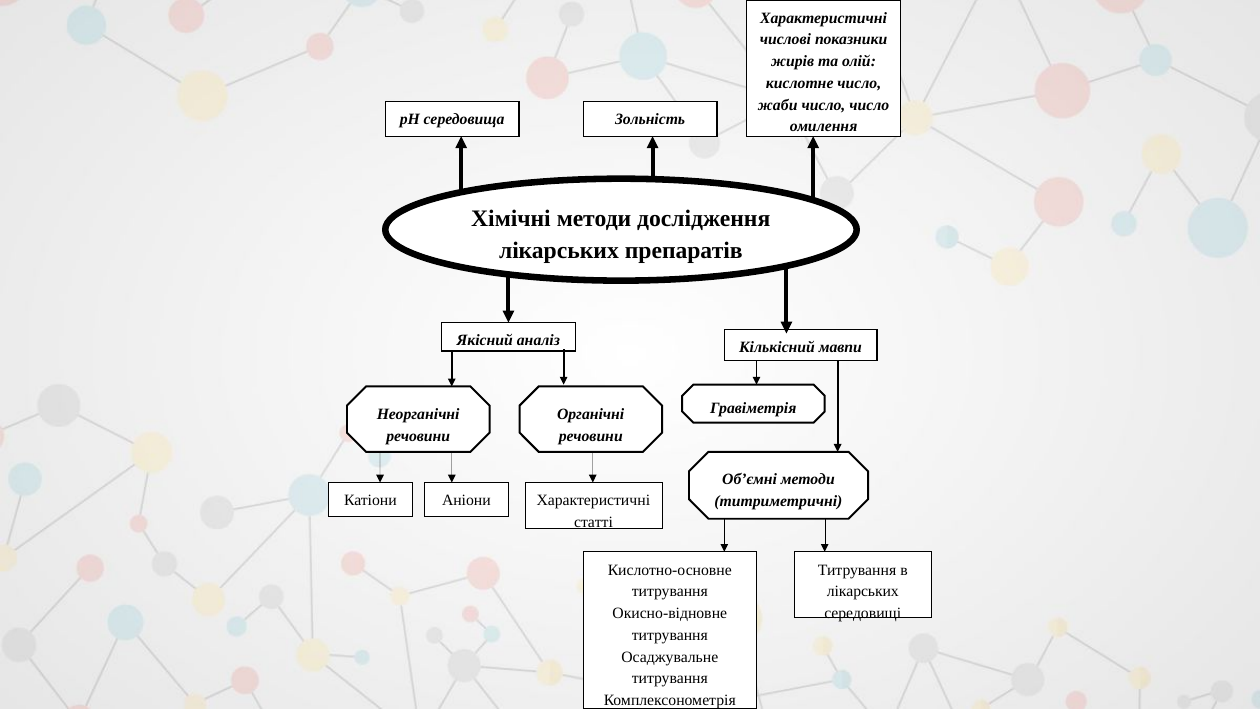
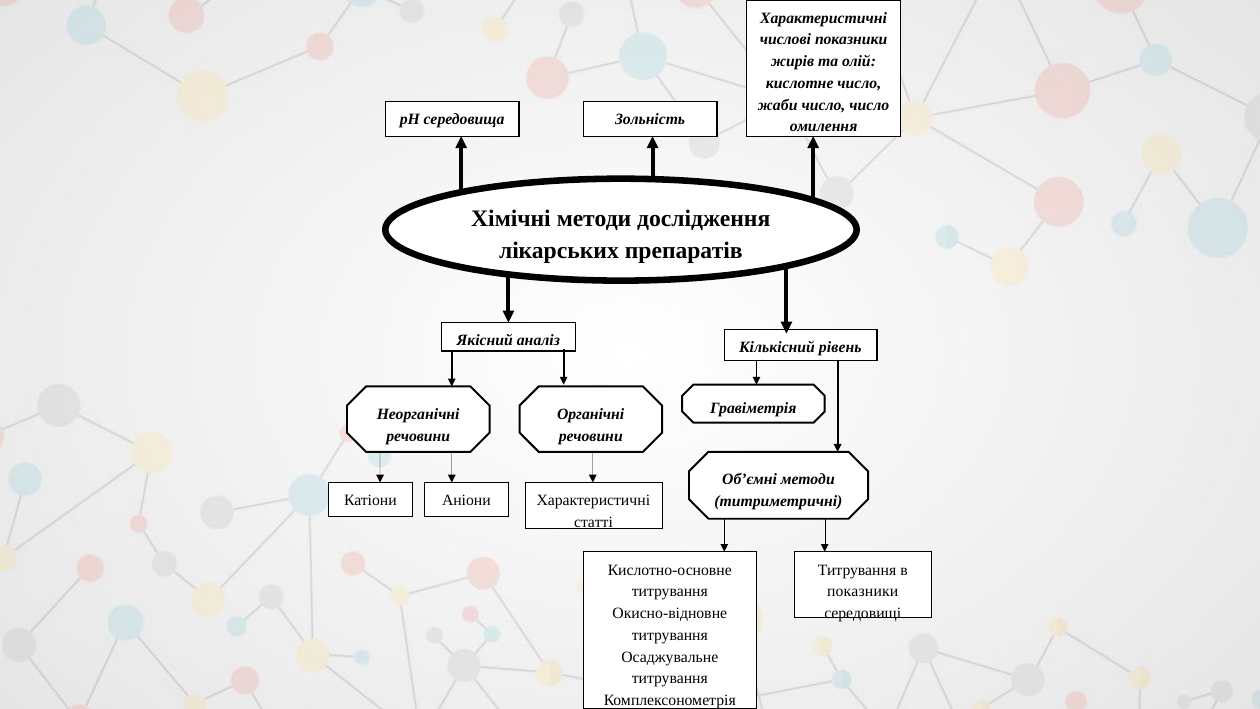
мавпи: мавпи -> рівень
лікарських at (863, 591): лікарських -> показники
